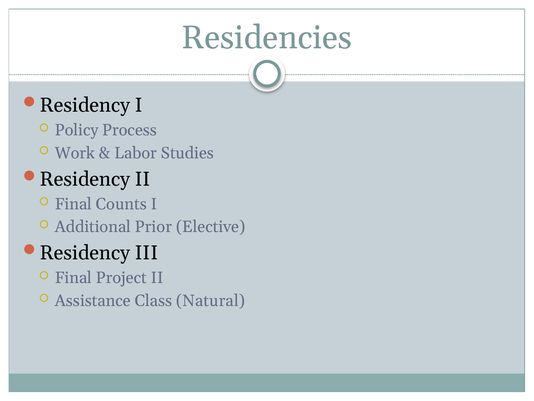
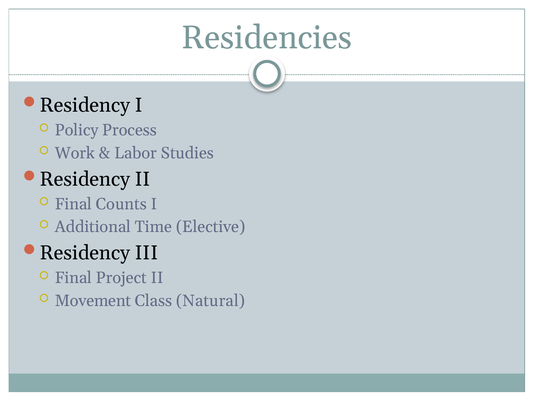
Prior: Prior -> Time
Assistance: Assistance -> Movement
